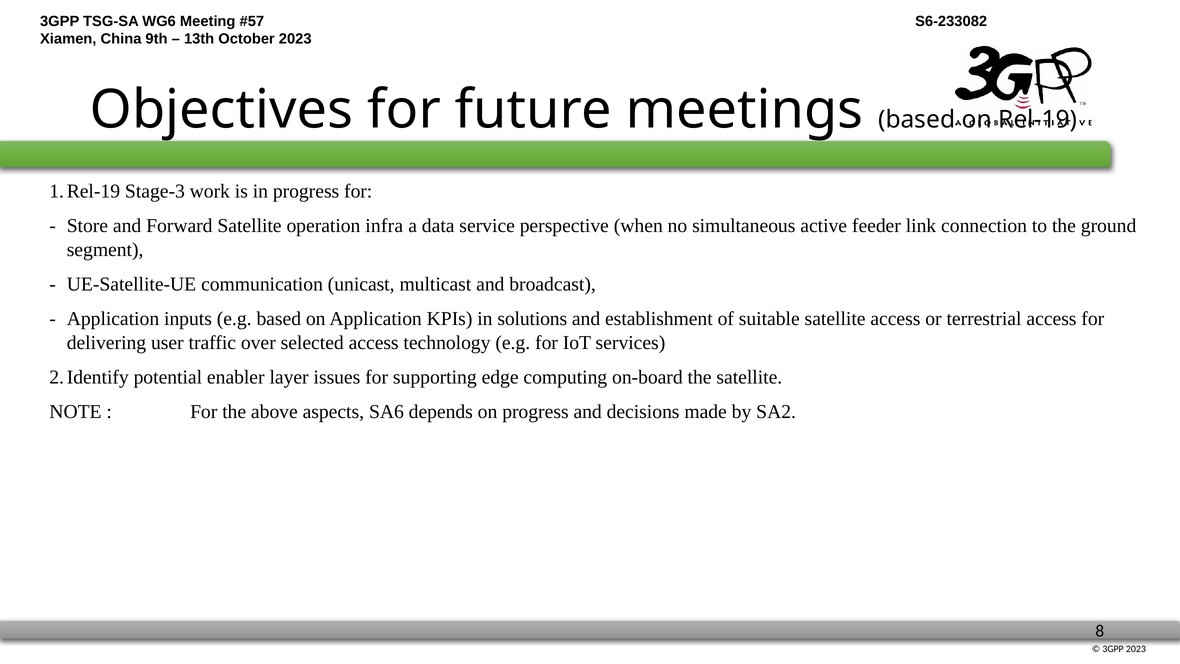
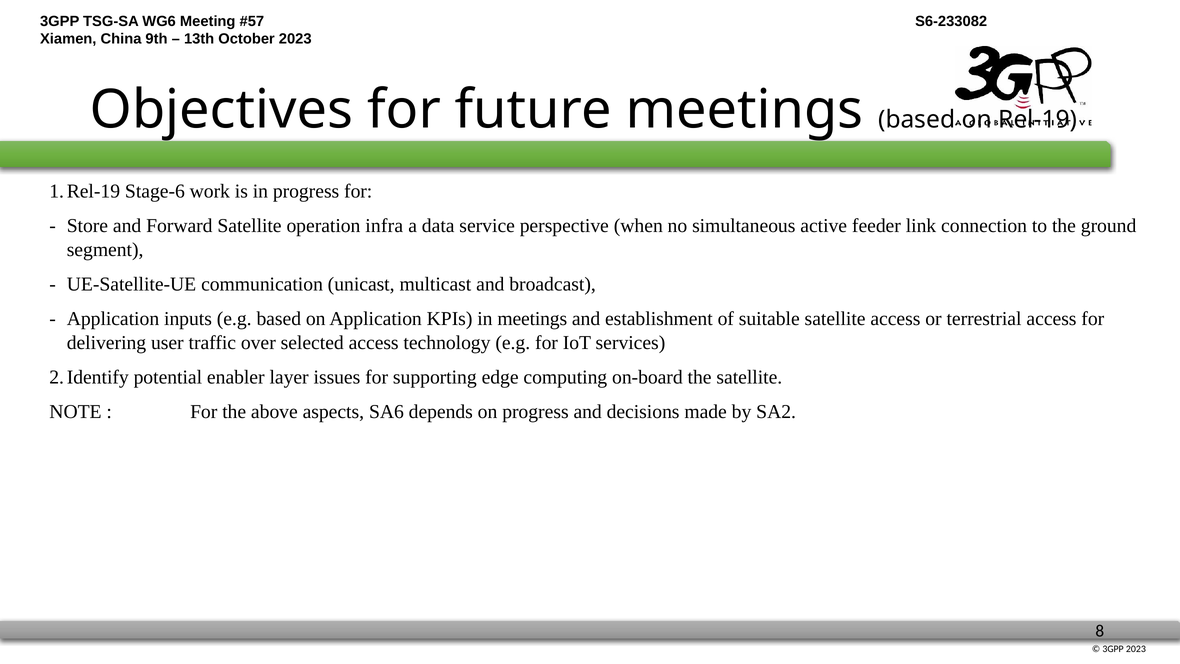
Stage-3: Stage-3 -> Stage-6
in solutions: solutions -> meetings
